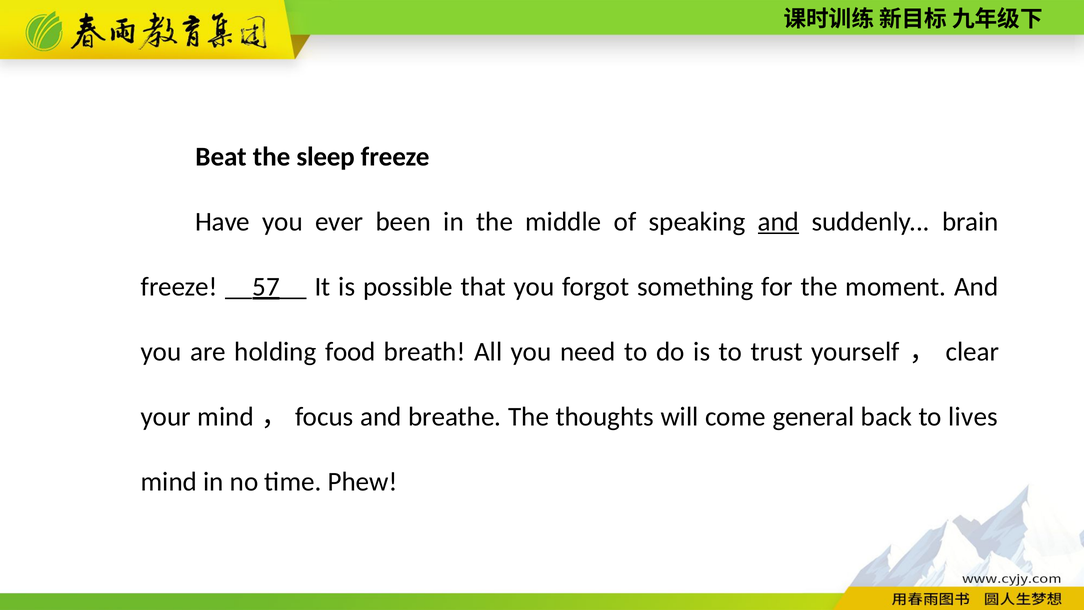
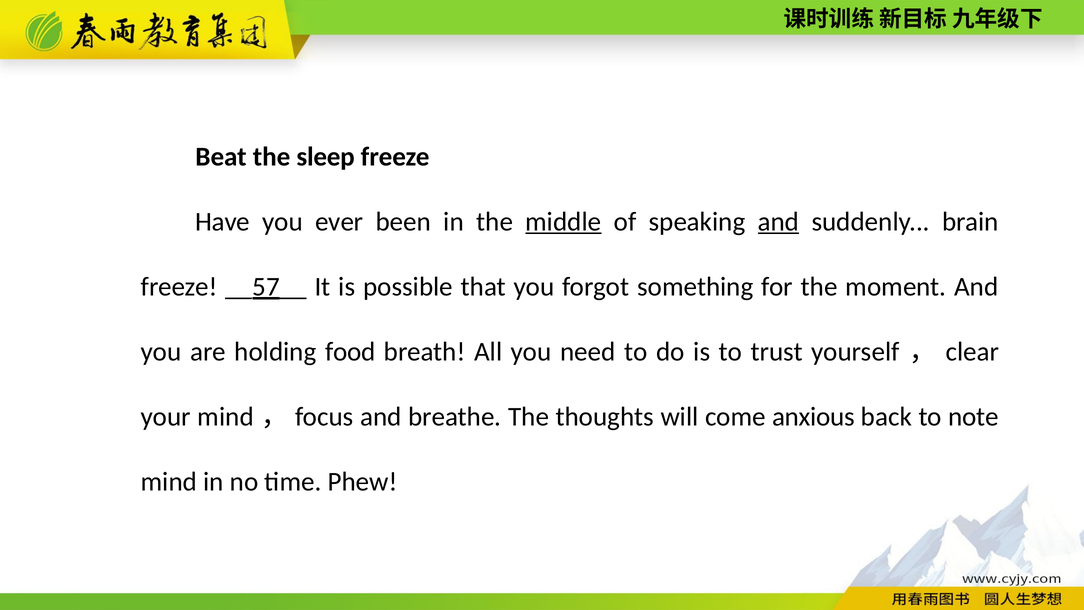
middle underline: none -> present
general: general -> anxious
lives: lives -> note
